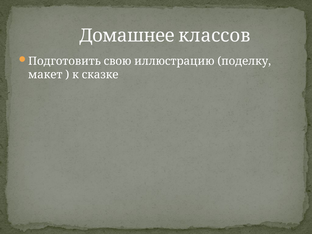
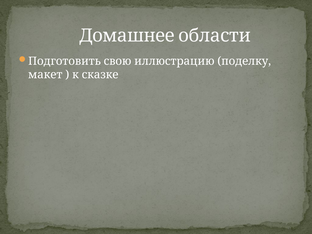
классов: классов -> области
